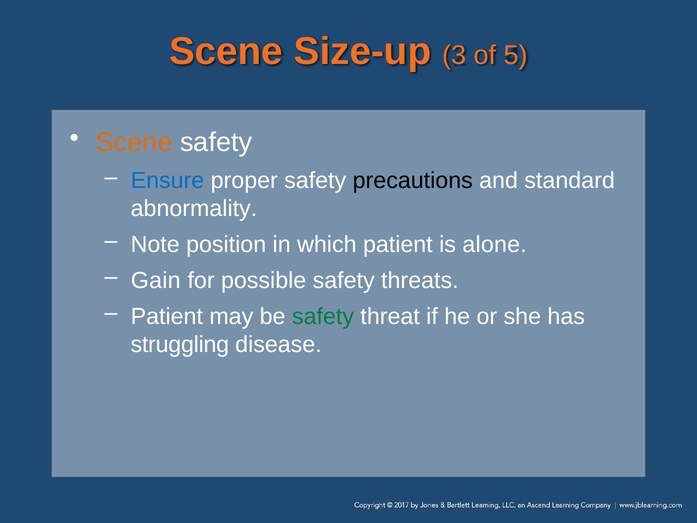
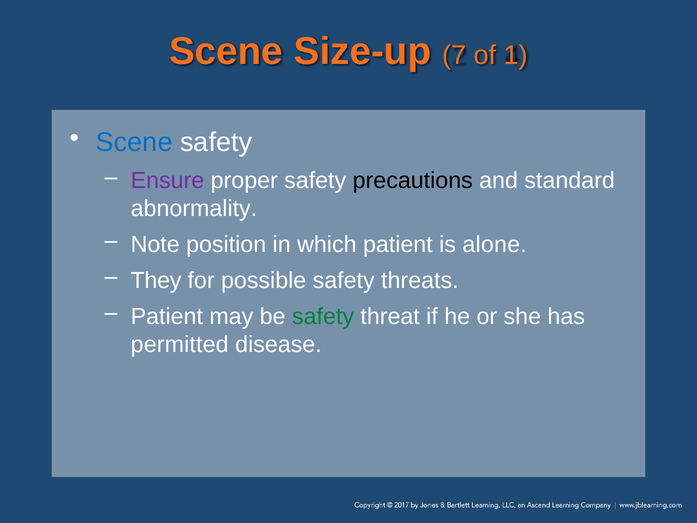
3: 3 -> 7
5: 5 -> 1
Scene at (134, 142) colour: orange -> blue
Ensure colour: blue -> purple
Gain: Gain -> They
struggling: struggling -> permitted
